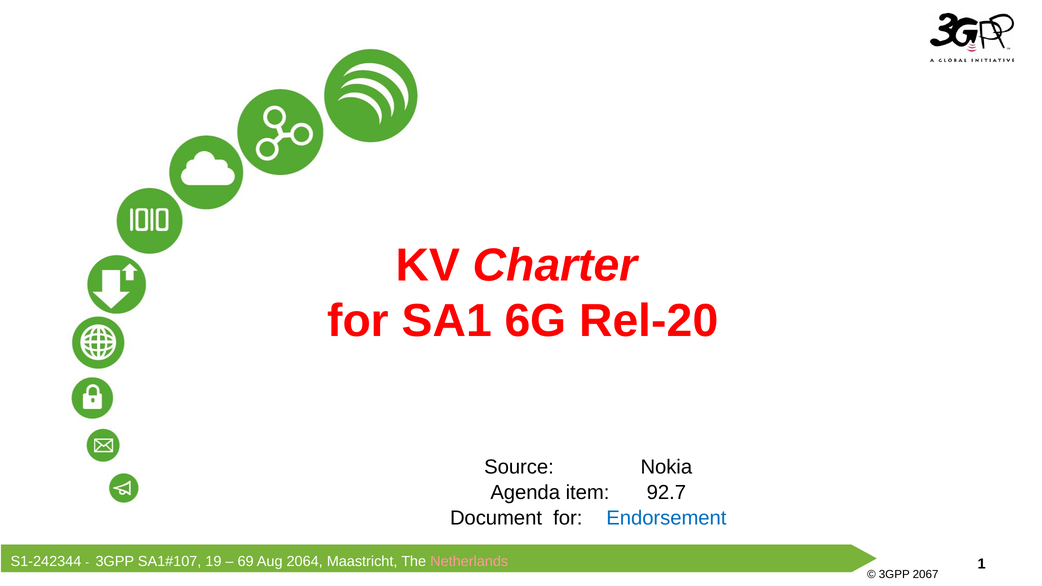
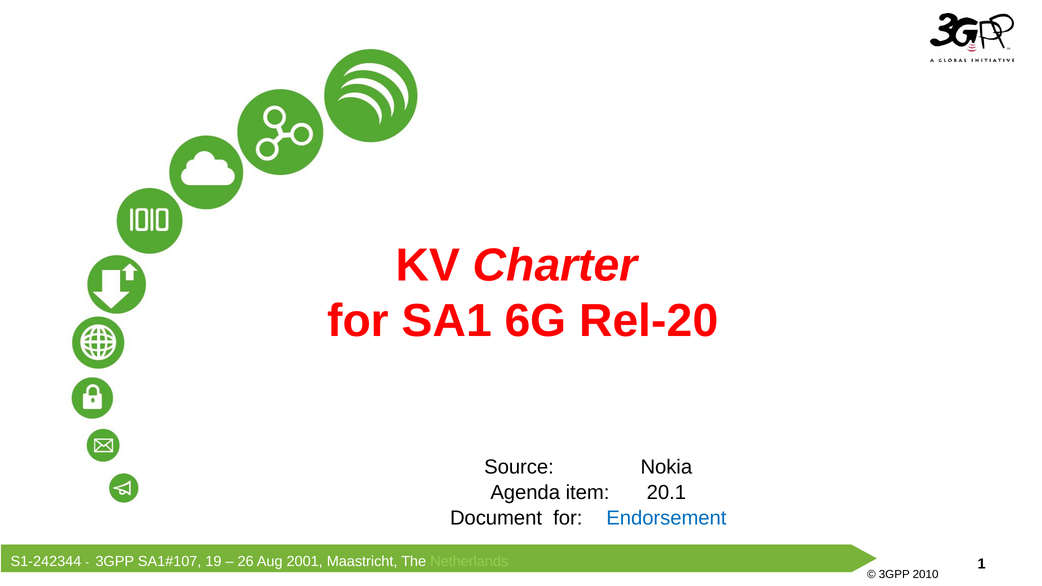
92.7: 92.7 -> 20.1
69: 69 -> 26
2064: 2064 -> 2001
Netherlands colour: pink -> light green
2067: 2067 -> 2010
